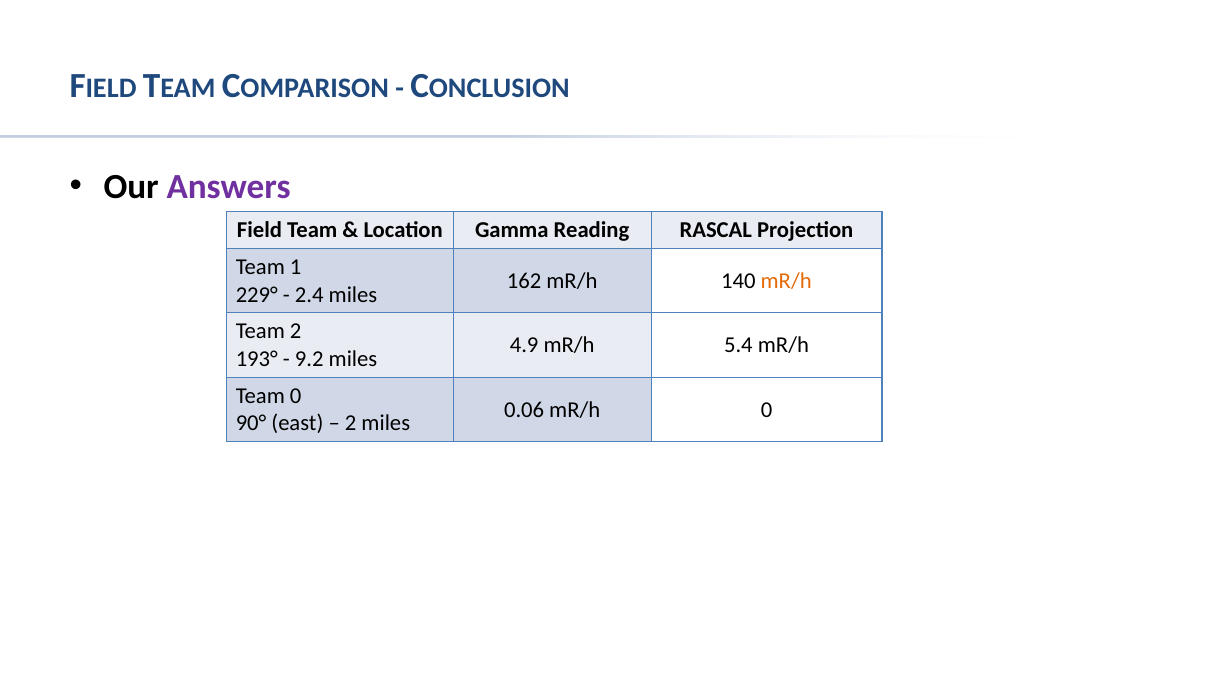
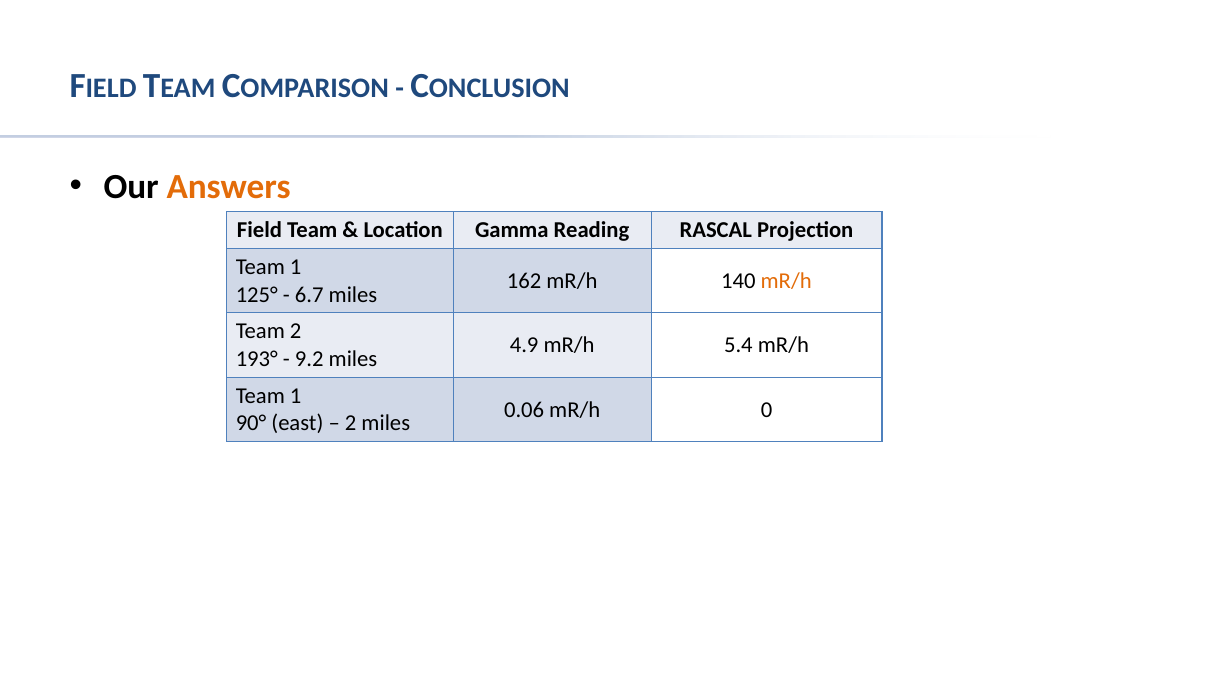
Answers colour: purple -> orange
229°: 229° -> 125°
2.4: 2.4 -> 6.7
0 at (296, 396): 0 -> 1
